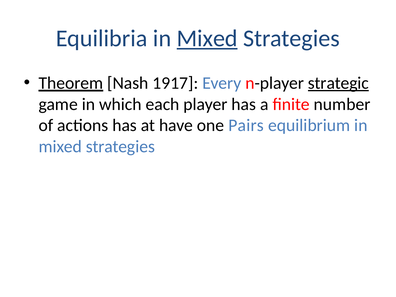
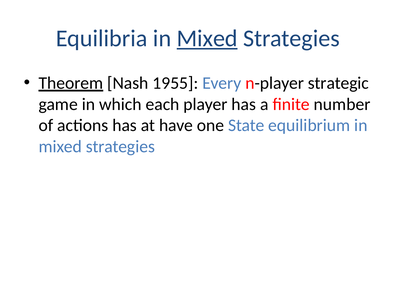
1917: 1917 -> 1955
strategic underline: present -> none
Pairs: Pairs -> State
